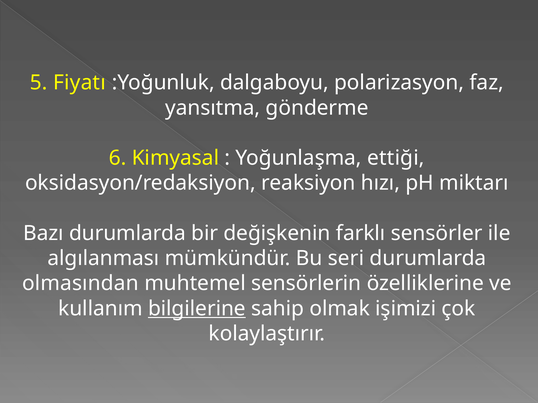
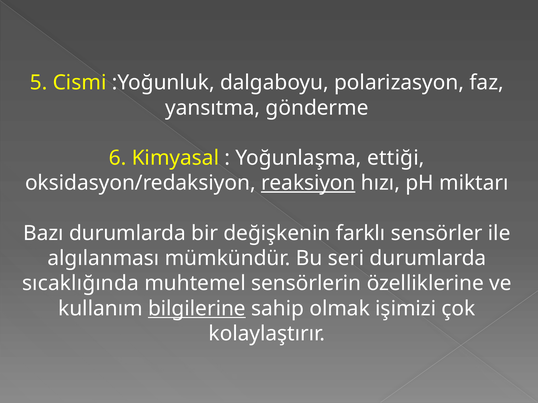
Fiyatı: Fiyatı -> Cismi
reaksiyon underline: none -> present
olmasından: olmasından -> sıcaklığında
